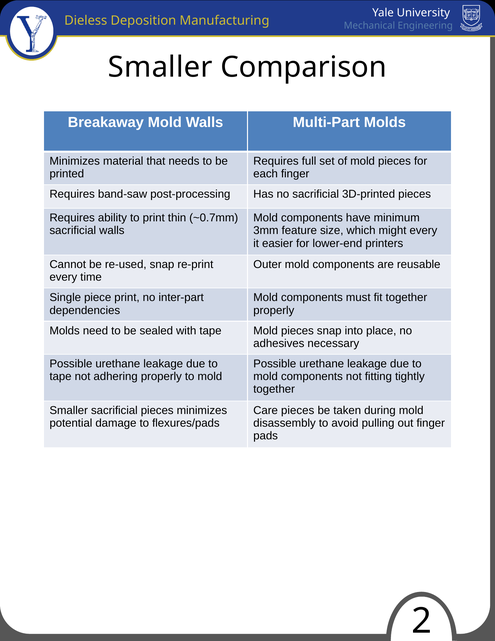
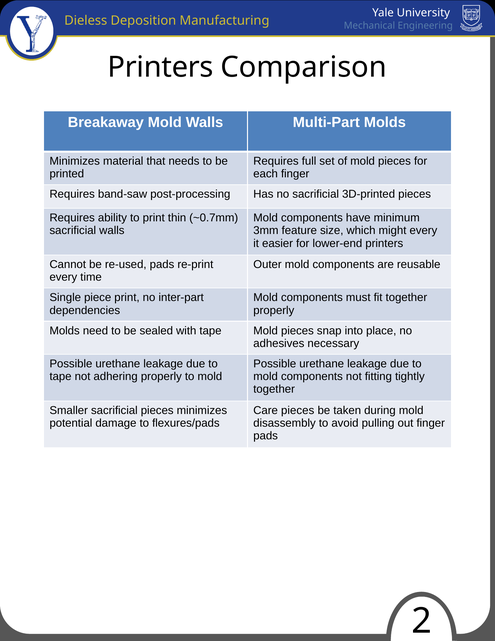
Smaller at (160, 67): Smaller -> Printers
re-used snap: snap -> pads
